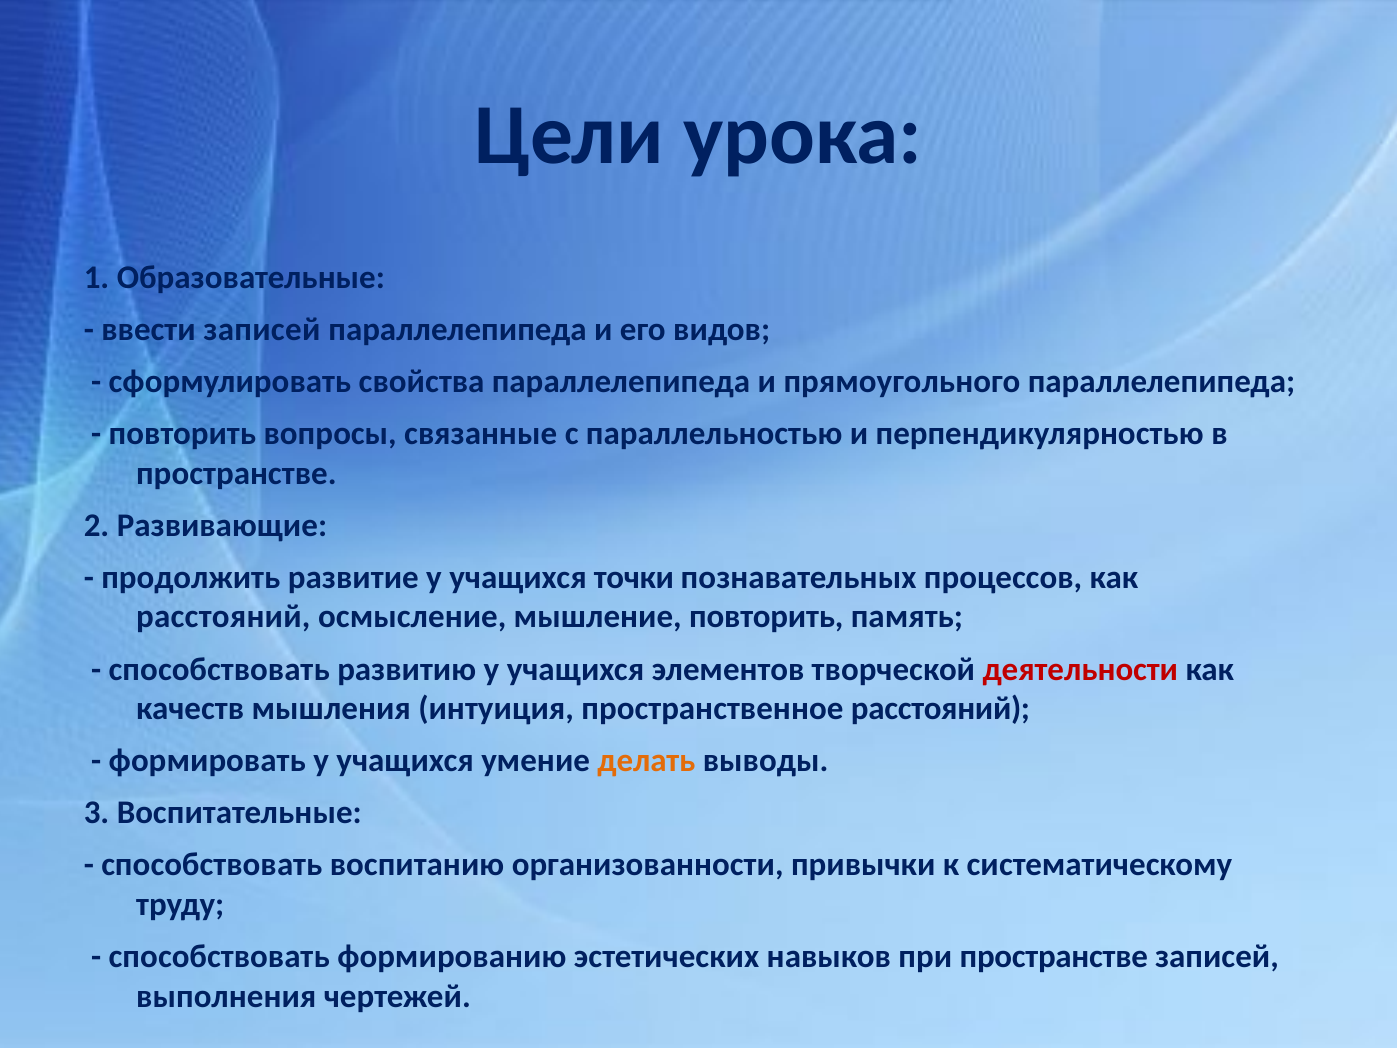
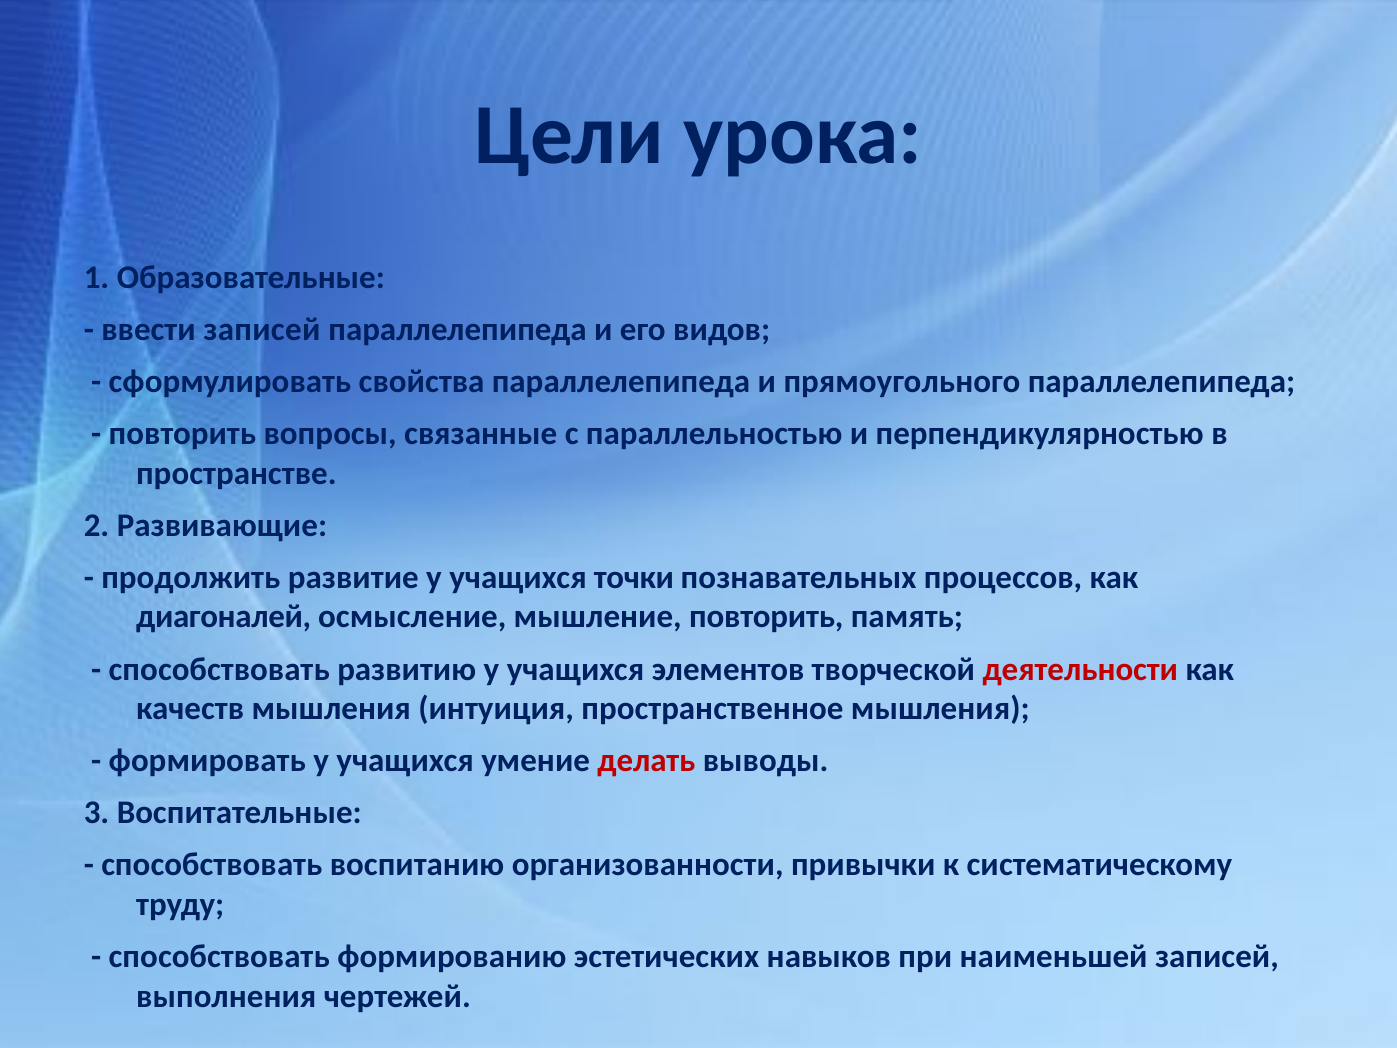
расстояний at (223, 617): расстояний -> диагоналей
пространственное расстояний: расстояний -> мышления
делать colour: orange -> red
при пространстве: пространстве -> наименьшей
